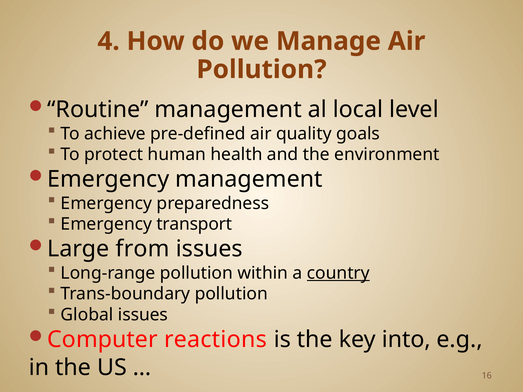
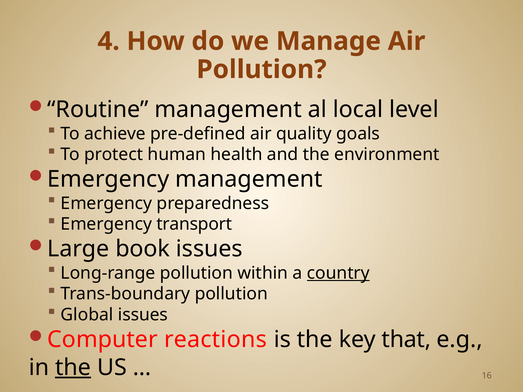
from: from -> book
into: into -> that
the at (73, 368) underline: none -> present
